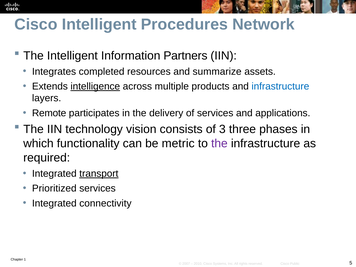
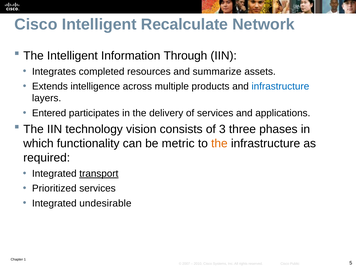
Procedures: Procedures -> Recalculate
Partners: Partners -> Through
intelligence underline: present -> none
Remote: Remote -> Entered
the at (219, 143) colour: purple -> orange
connectivity: connectivity -> undesirable
